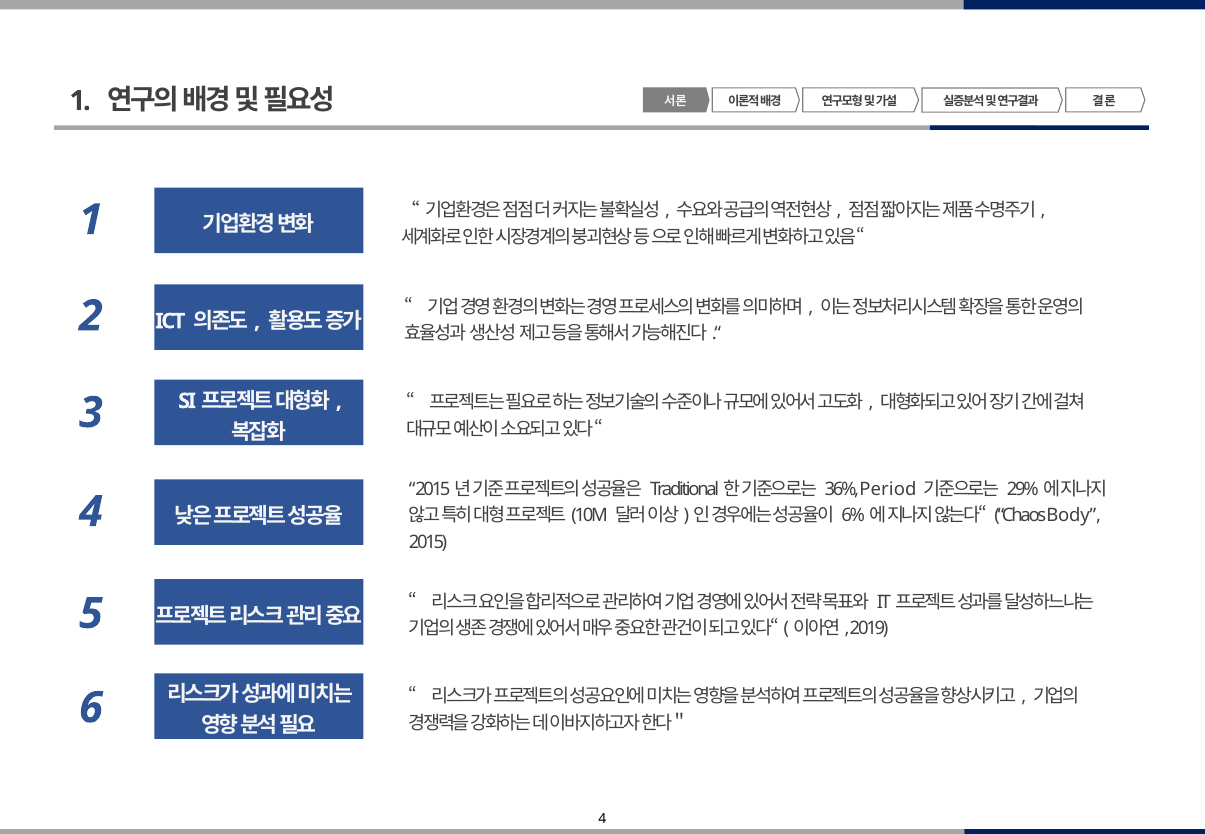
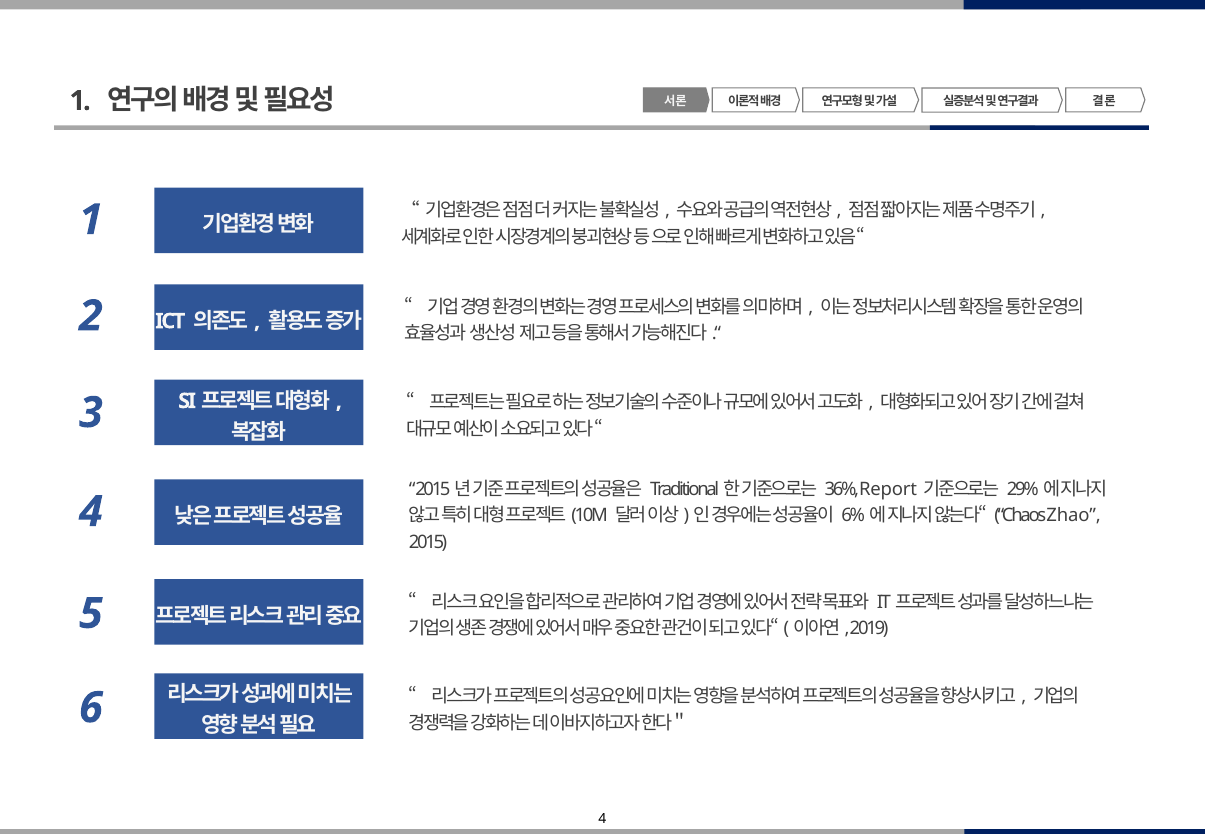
Period: Period -> Report
Body: Body -> Zhao
